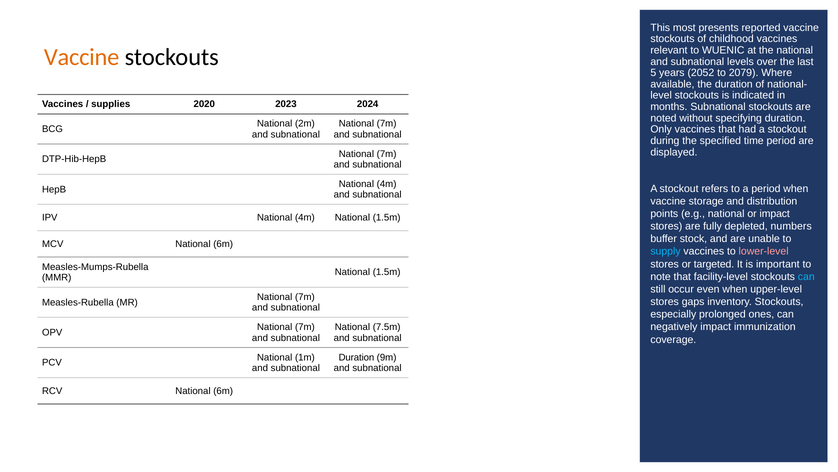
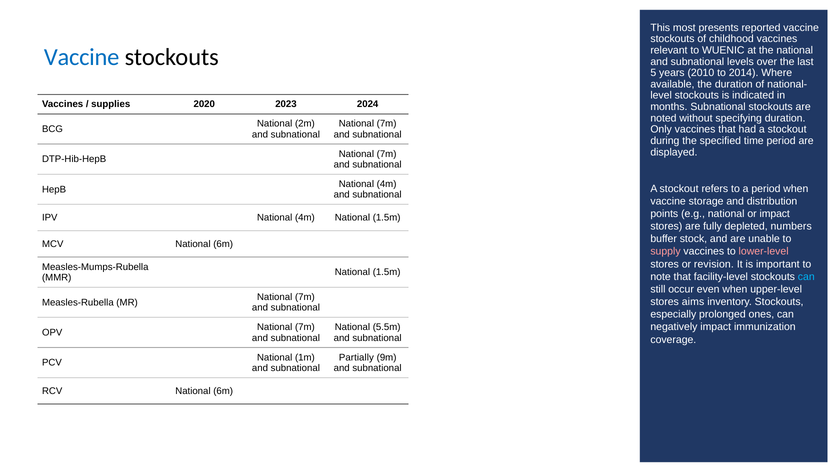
Vaccine at (82, 57) colour: orange -> blue
2052: 2052 -> 2010
2079: 2079 -> 2014
supply colour: light blue -> pink
targeted: targeted -> revision
gaps: gaps -> aims
7.5m: 7.5m -> 5.5m
Duration at (356, 357): Duration -> Partially
